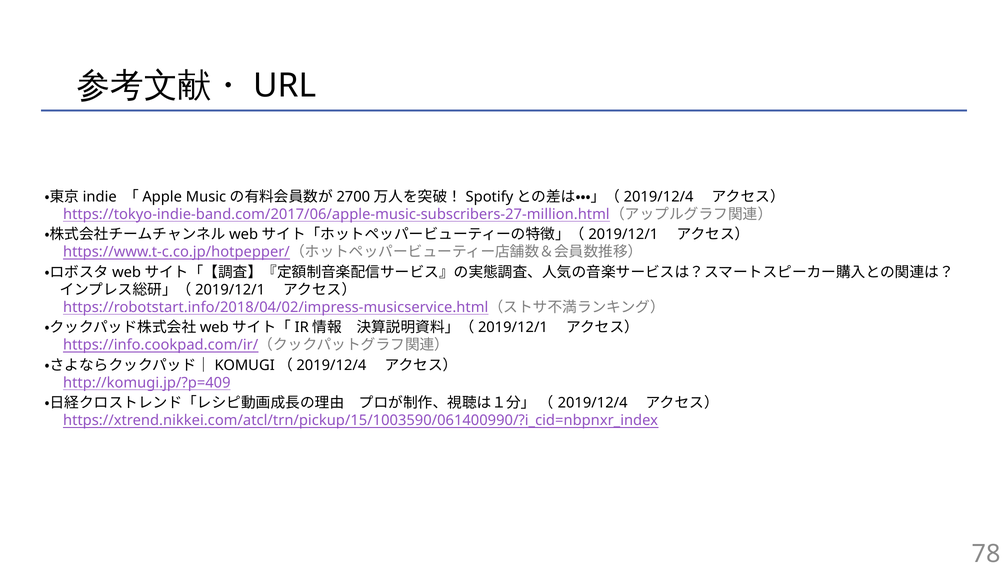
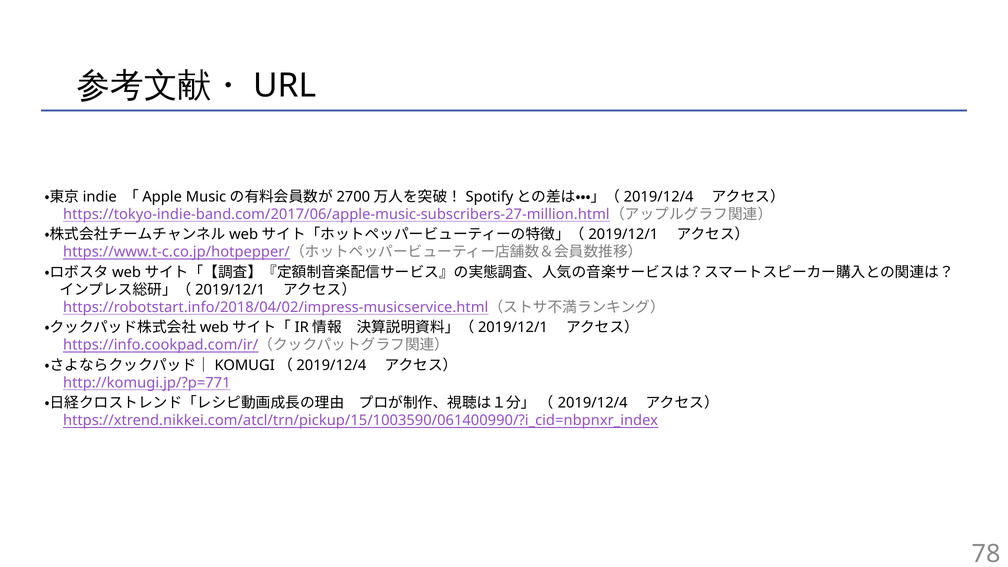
http://komugi.jp/?p=409: http://komugi.jp/?p=409 -> http://komugi.jp/?p=771
